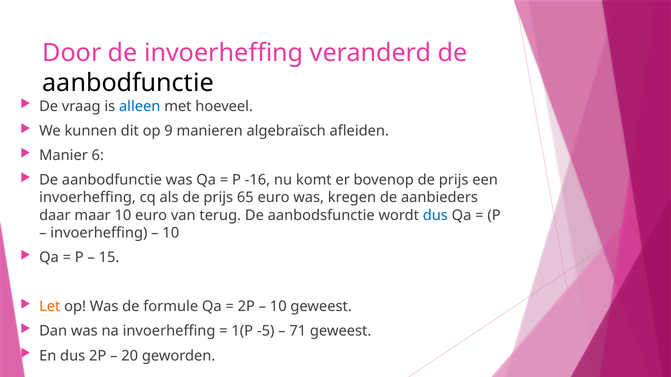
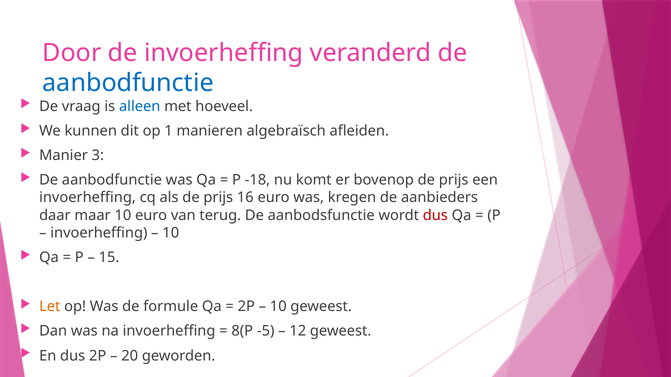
aanbodfunctie at (128, 83) colour: black -> blue
9: 9 -> 1
6: 6 -> 3
-16: -16 -> -18
65: 65 -> 16
dus at (435, 215) colour: blue -> red
1(P: 1(P -> 8(P
71: 71 -> 12
